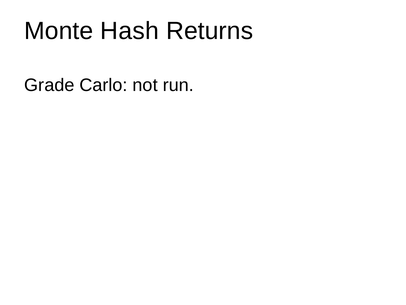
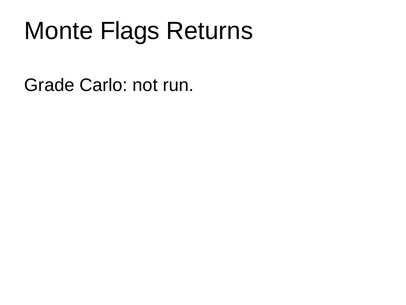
Hash: Hash -> Flags
